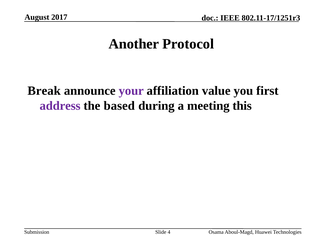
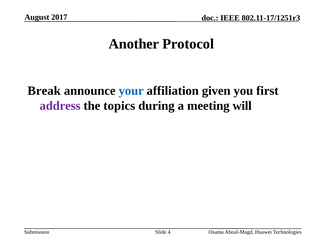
your colour: purple -> blue
value: value -> given
based: based -> topics
this: this -> will
